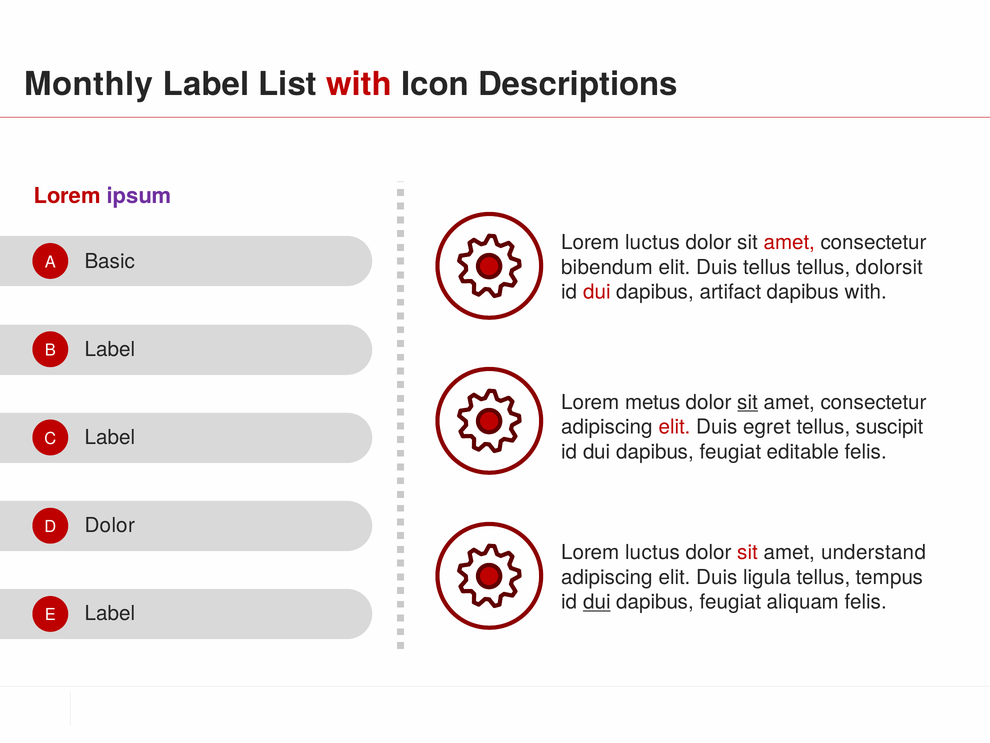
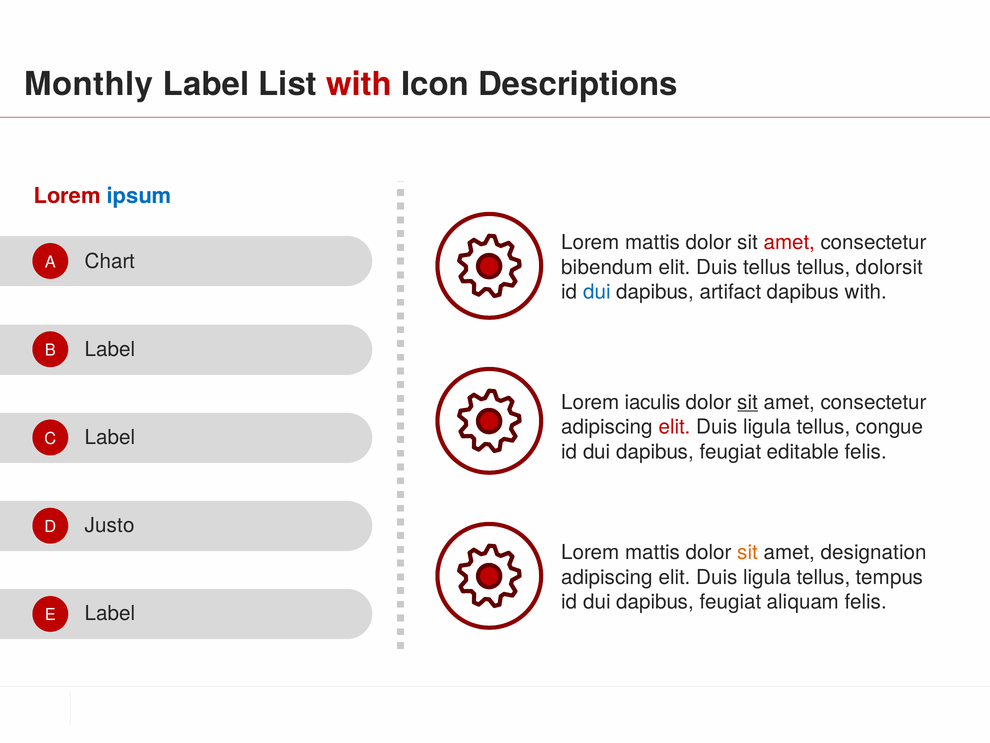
ipsum colour: purple -> blue
luctus at (653, 242): luctus -> mattis
Basic: Basic -> Chart
dui at (597, 292) colour: red -> blue
metus: metus -> iaculis
egret at (767, 427): egret -> ligula
suscipit: suscipit -> congue
Dolor at (110, 525): Dolor -> Justo
luctus at (653, 552): luctus -> mattis
sit at (748, 552) colour: red -> orange
understand: understand -> designation
dui at (597, 602) underline: present -> none
